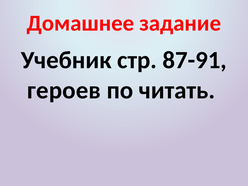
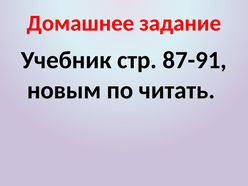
героев: героев -> новым
